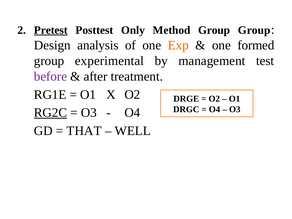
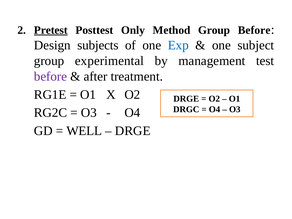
Group Group: Group -> Before
analysis: analysis -> subjects
Exp colour: orange -> blue
formed: formed -> subject
RG2C underline: present -> none
THAT: THAT -> WELL
WELL at (133, 131): WELL -> DRGE
